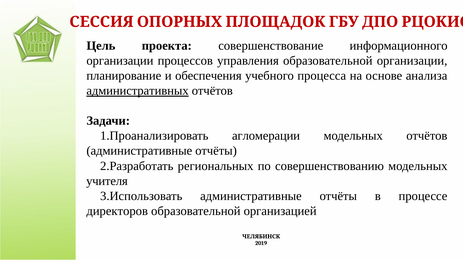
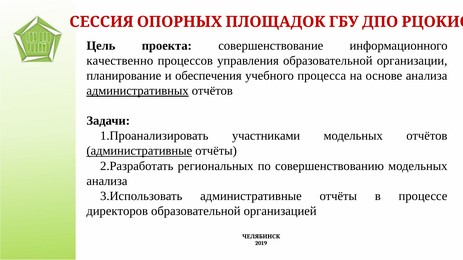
организации at (120, 61): организации -> качественно
агломерации: агломерации -> участниками
административные at (139, 151) underline: none -> present
учителя at (107, 181): учителя -> анализа
